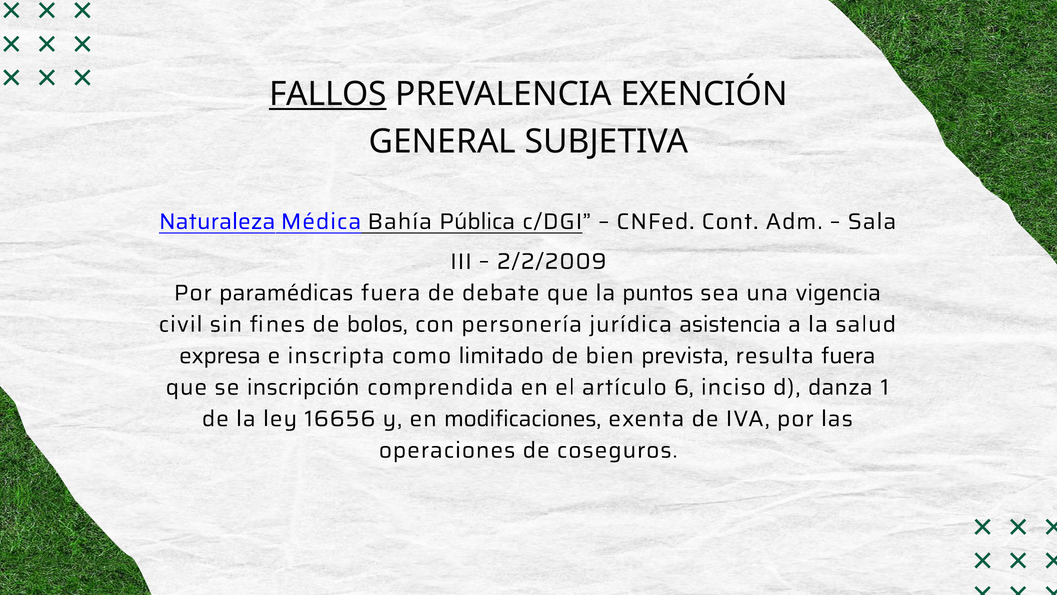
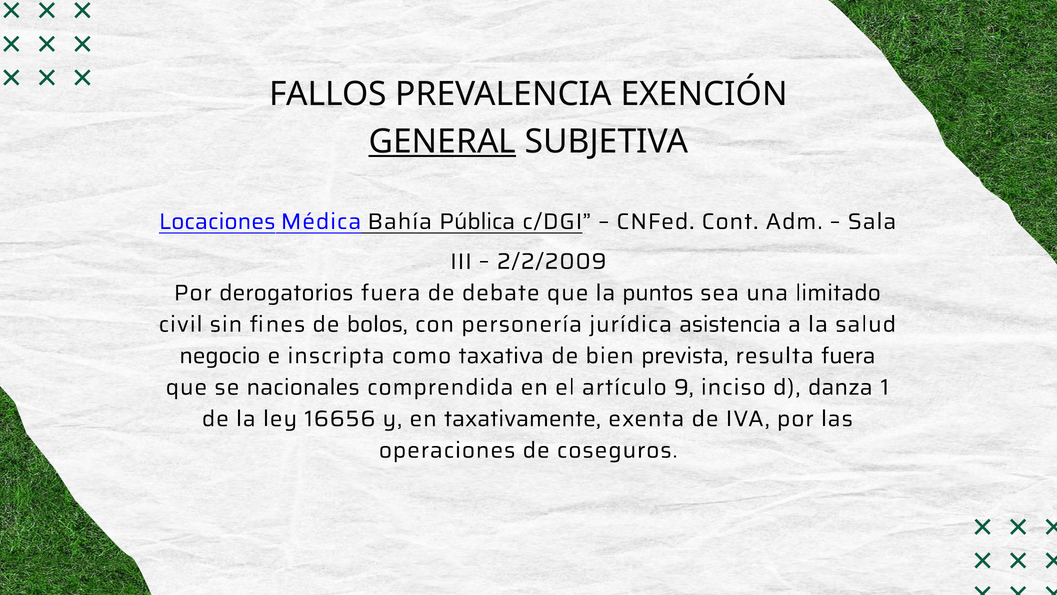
FALLOS underline: present -> none
GENERAL underline: none -> present
Naturaleza: Naturaleza -> Locaciones
paramédicas: paramédicas -> derogatorios
vigencia: vigencia -> limitado
expresa: expresa -> negocio
limitado: limitado -> taxativa
inscripción: inscripción -> nacionales
6: 6 -> 9
modificaciones: modificaciones -> taxativamente
